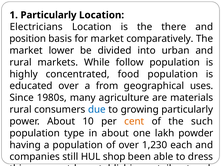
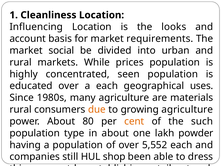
1 Particularly: Particularly -> Cleanliness
Electricians: Electricians -> Influencing
there: there -> looks
position: position -> account
comparatively: comparatively -> requirements
lower: lower -> social
follow: follow -> prices
food: food -> seen
a from: from -> each
due colour: blue -> orange
growing particularly: particularly -> agriculture
10: 10 -> 80
1,230: 1,230 -> 5,552
